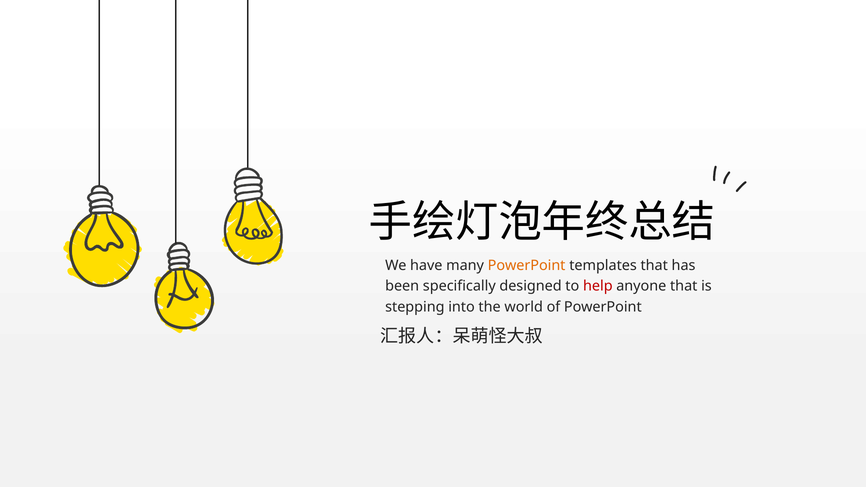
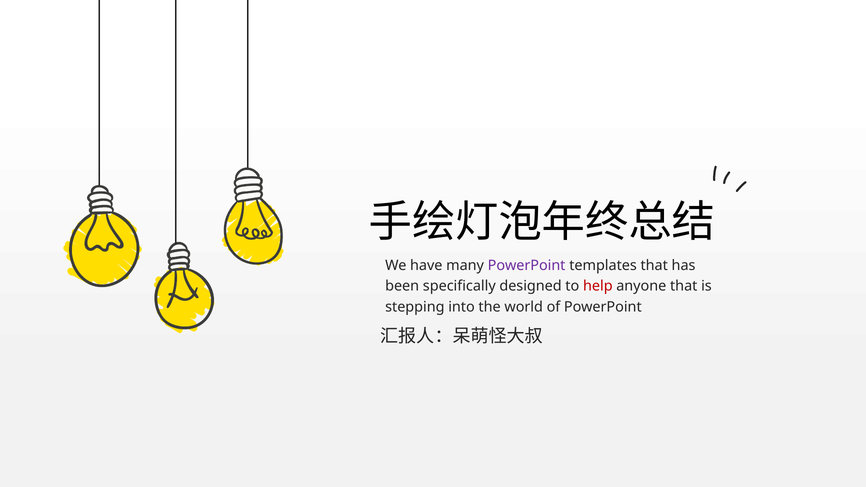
PowerPoint at (527, 265) colour: orange -> purple
